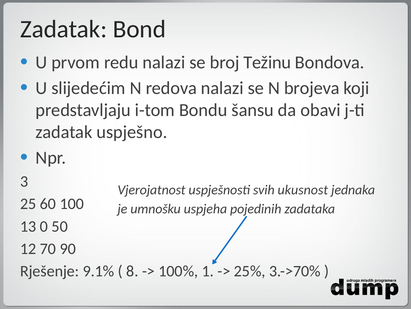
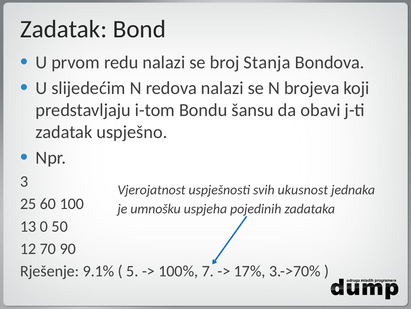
Težinu: Težinu -> Stanja
8: 8 -> 5
1: 1 -> 7
25%: 25% -> 17%
